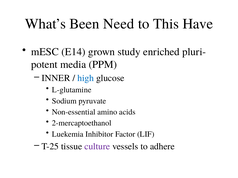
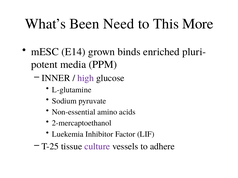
Have: Have -> More
study: study -> binds
high colour: blue -> purple
